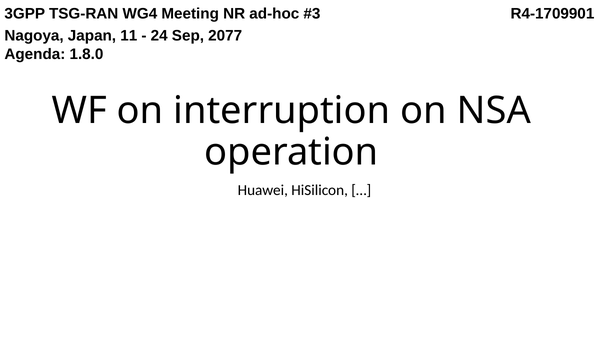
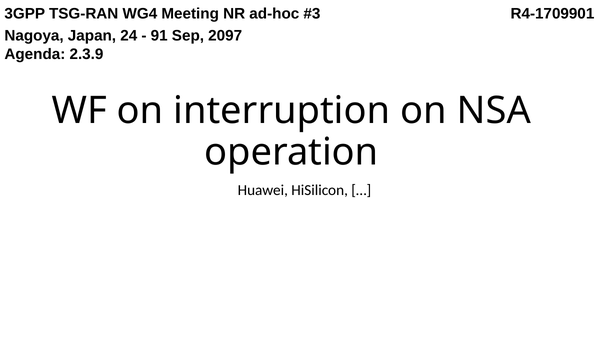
11: 11 -> 24
24: 24 -> 91
2077: 2077 -> 2097
1.8.0: 1.8.0 -> 2.3.9
